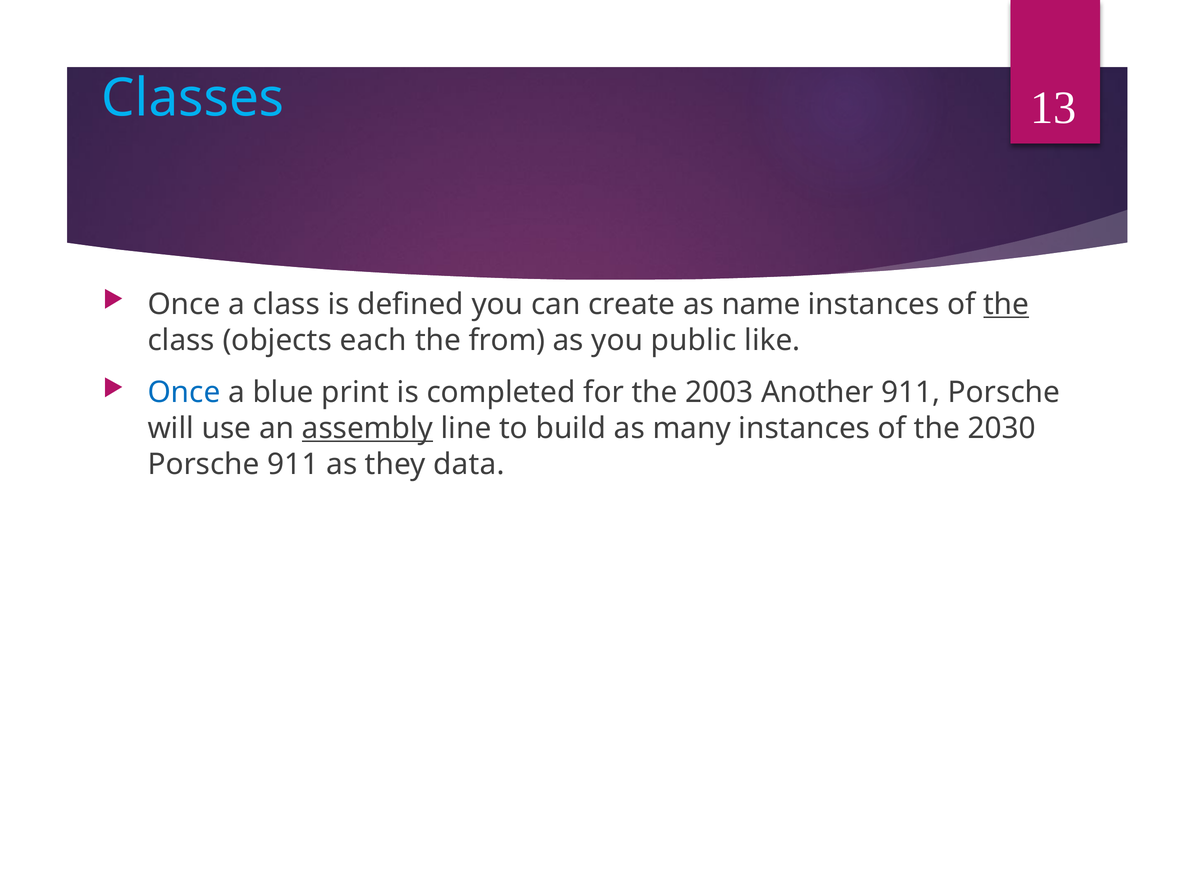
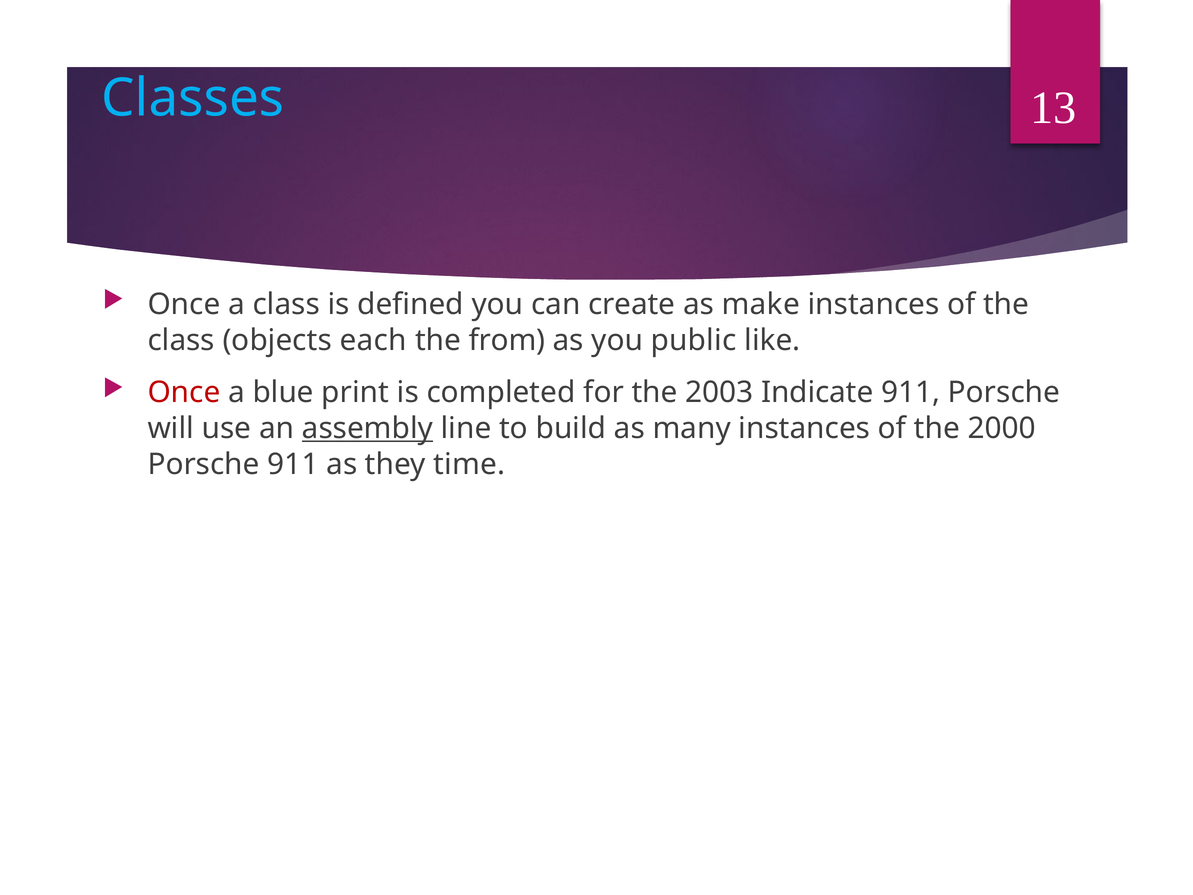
name: name -> make
the at (1006, 304) underline: present -> none
Once at (184, 392) colour: blue -> red
Another: Another -> Indicate
2030: 2030 -> 2000
data: data -> time
